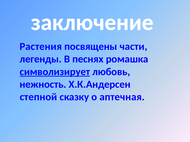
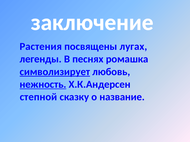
части: части -> лугах
нежность underline: none -> present
аптечная: аптечная -> название
